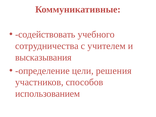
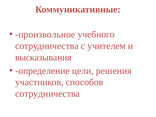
содействовать: содействовать -> произвольное
использованием at (48, 94): использованием -> сотрудничества
